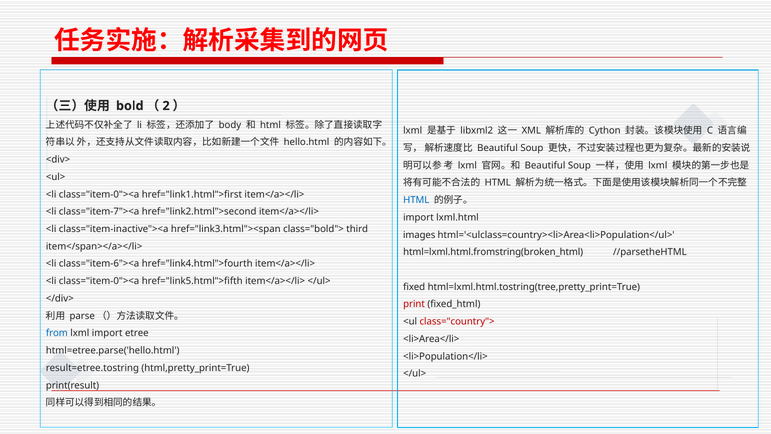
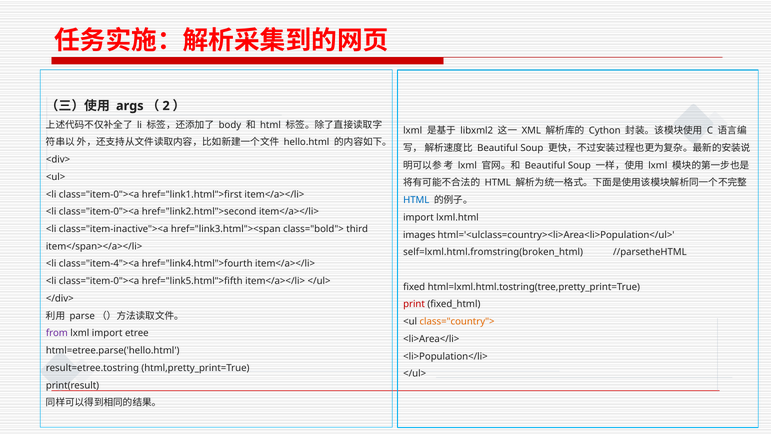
bold: bold -> args
class="item-7"><a at (99, 212): class="item-7"><a -> class="item-0"><a
html=lxml.html.fromstring(broken_html: html=lxml.html.fromstring(broken_html -> self=lxml.html.fromstring(broken_html
class="item-6"><a: class="item-6"><a -> class="item-4"><a
class="country"> colour: red -> orange
from colour: blue -> purple
